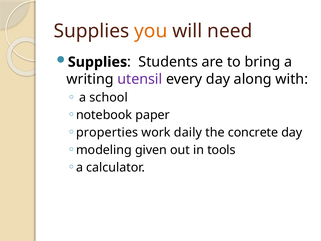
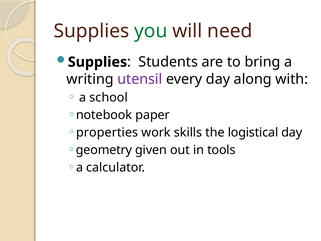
you colour: orange -> green
daily: daily -> skills
concrete: concrete -> logistical
modeling: modeling -> geometry
